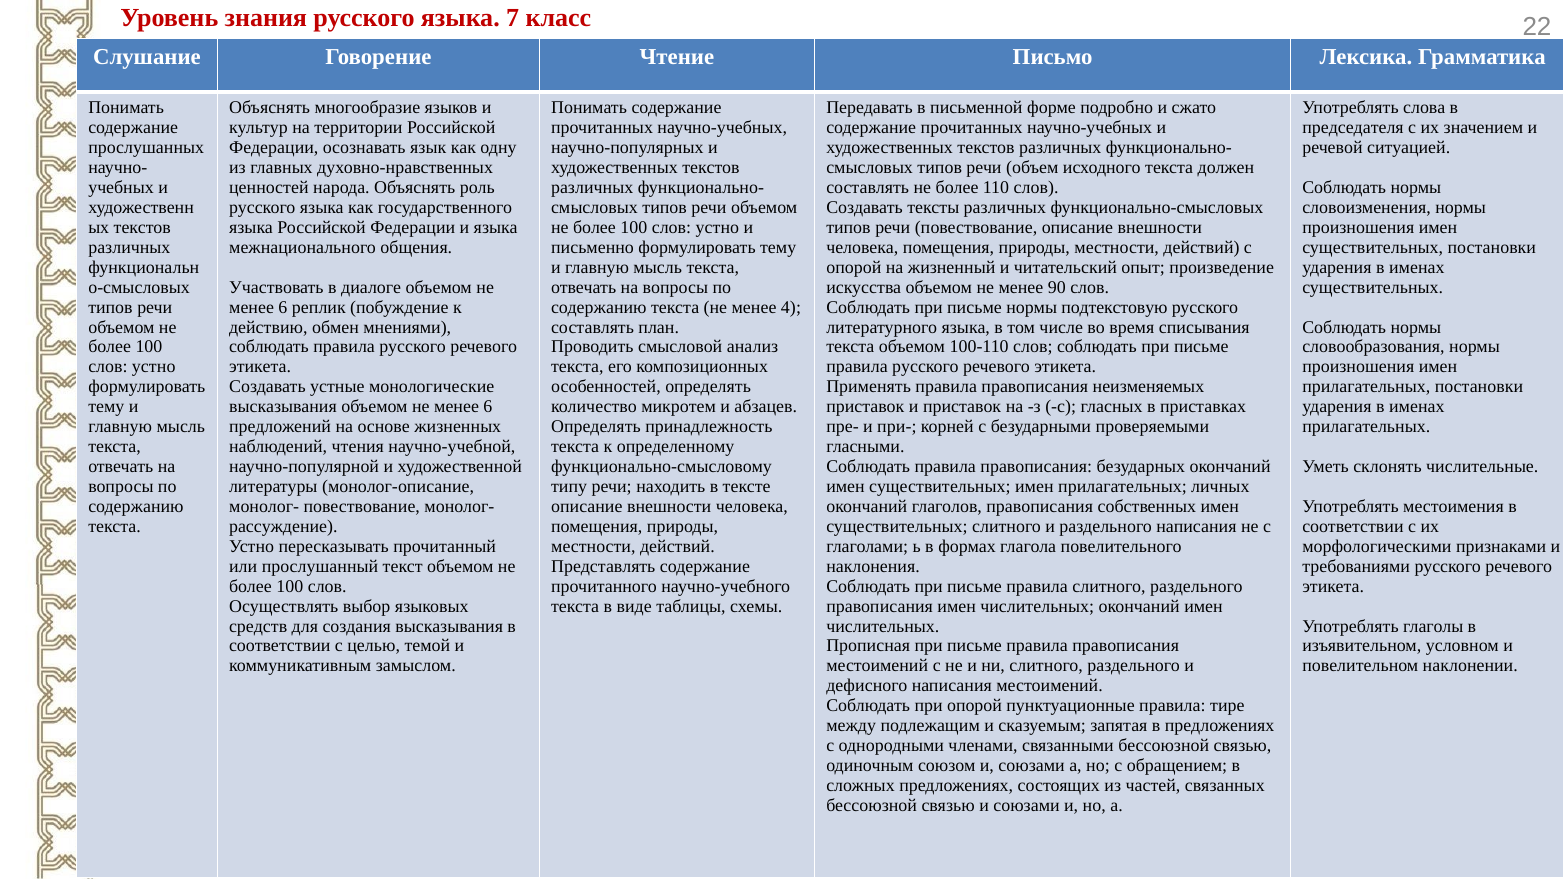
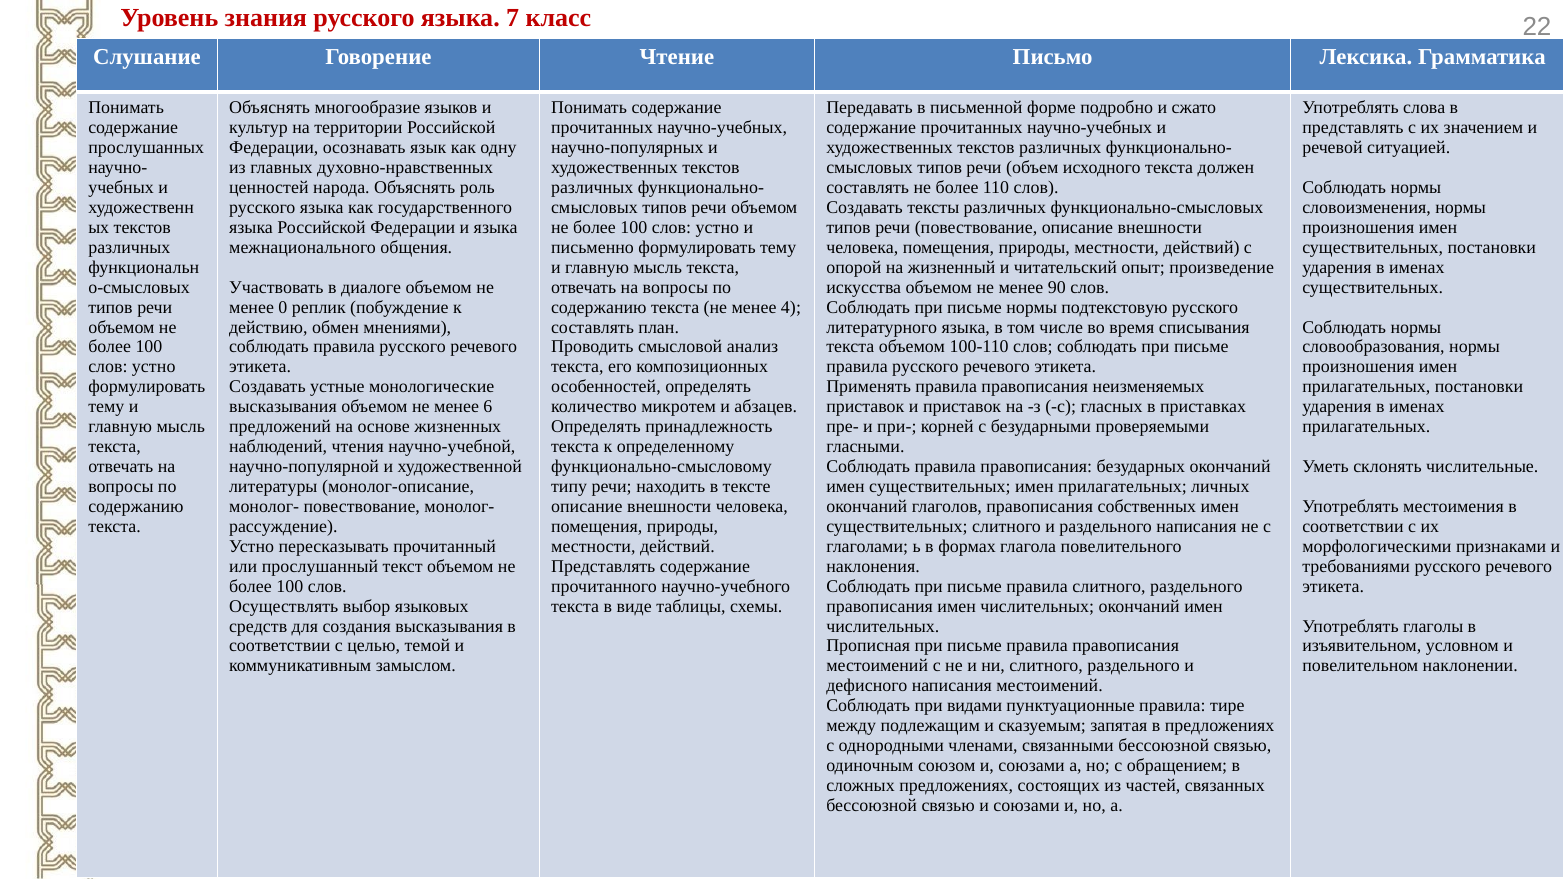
председателя at (1353, 128): председателя -> представлять
6 at (283, 307): 6 -> 0
при опорой: опорой -> видами
